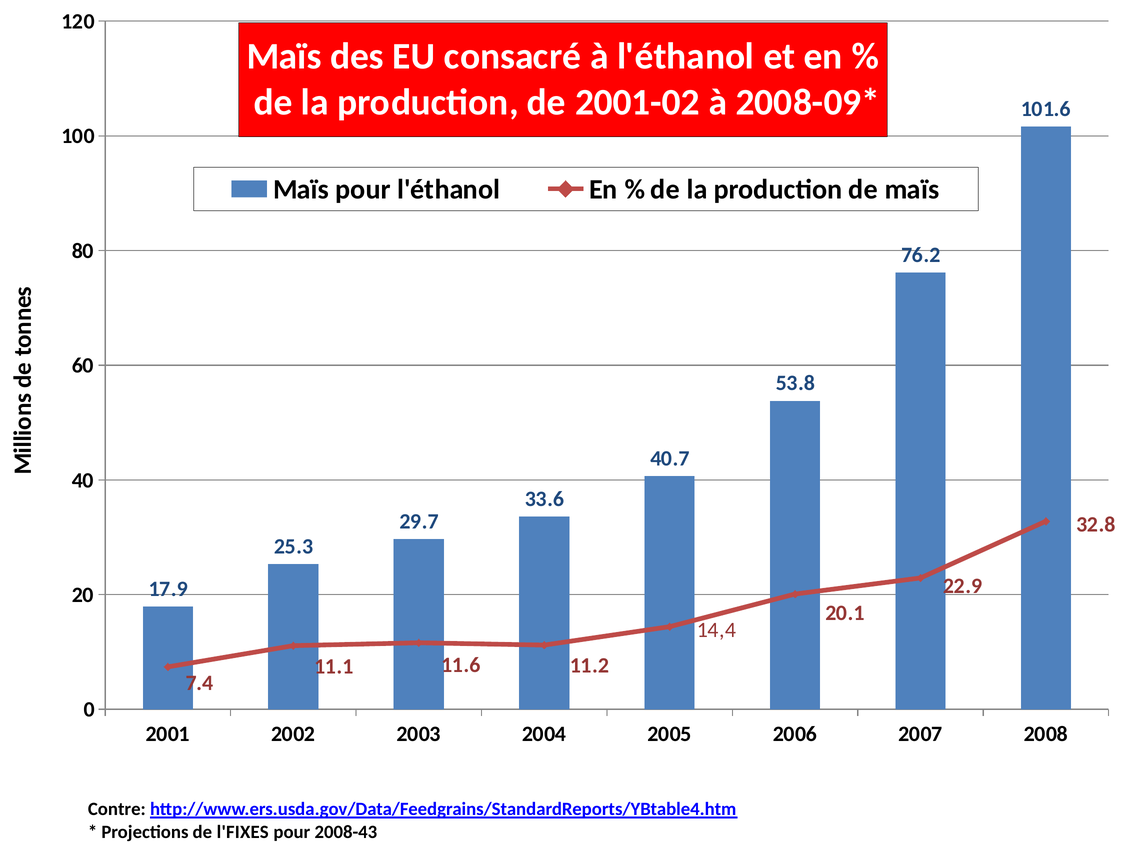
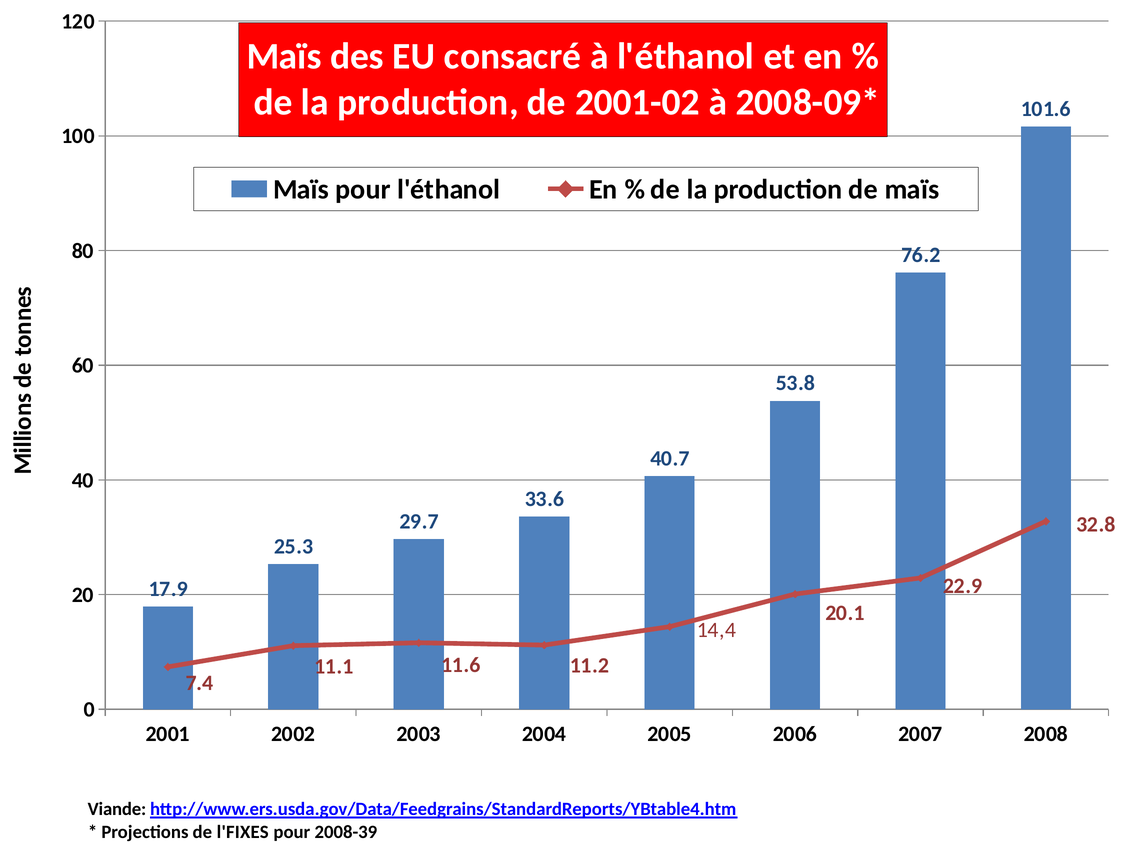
Contre: Contre -> Viande
2008-43: 2008-43 -> 2008-39
